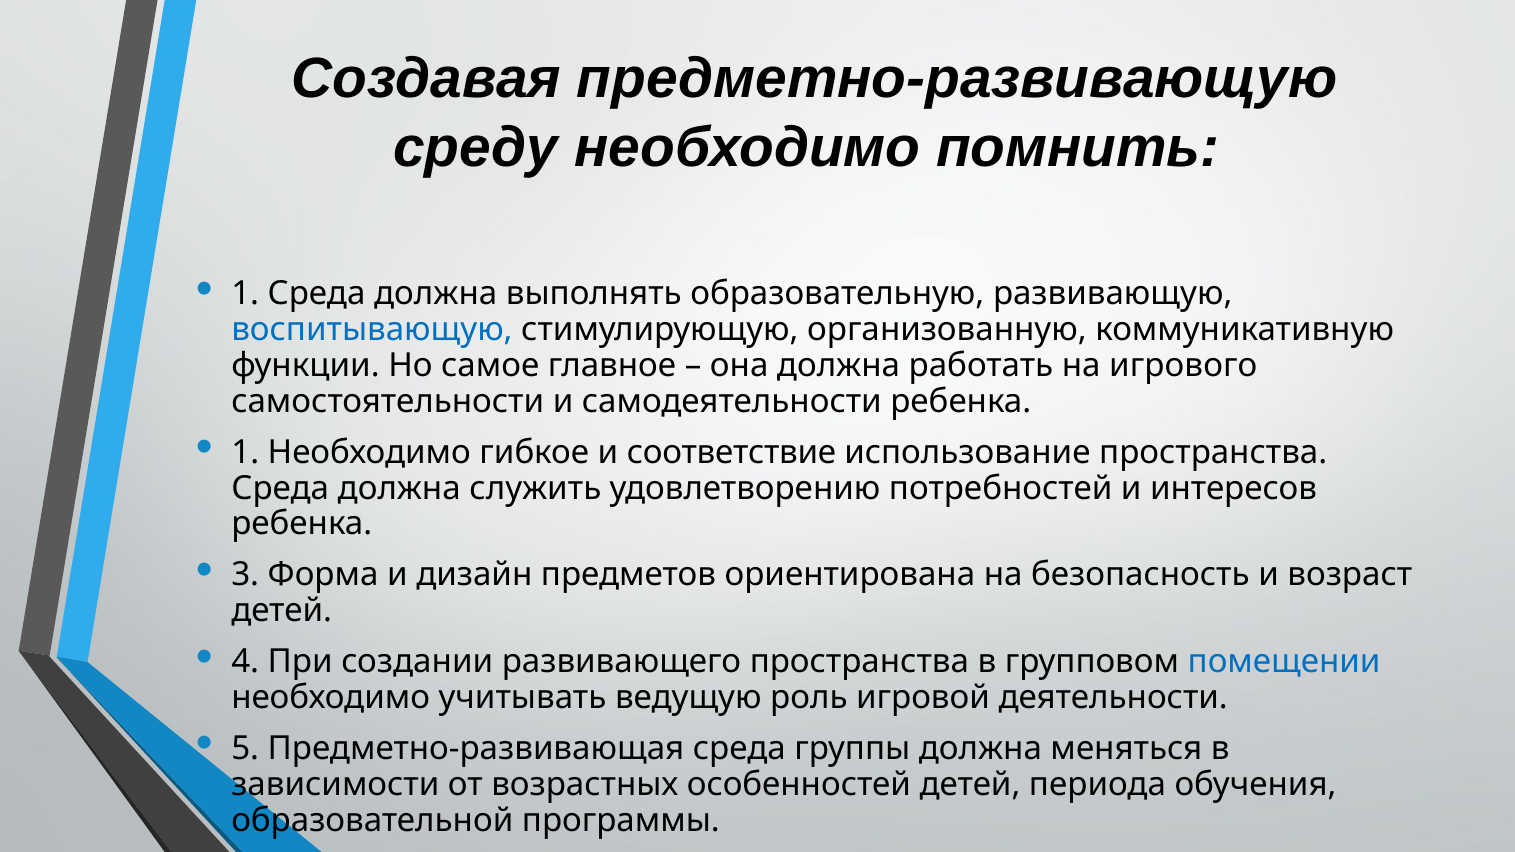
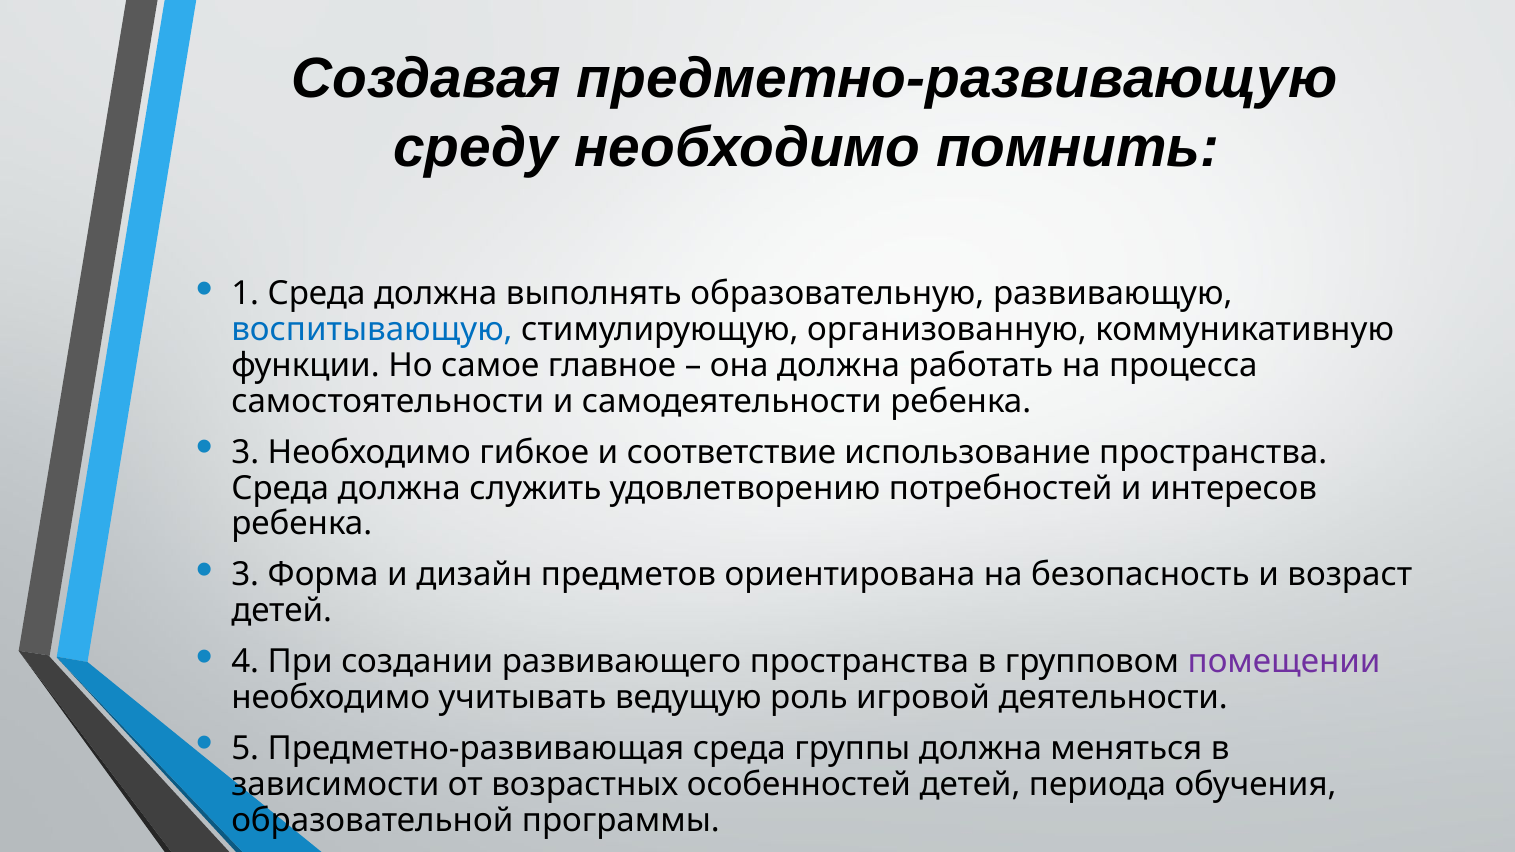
игрового: игрового -> процесса
1 at (245, 452): 1 -> 3
помещении colour: blue -> purple
